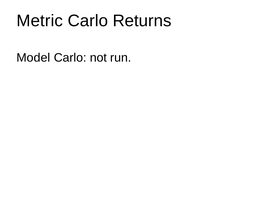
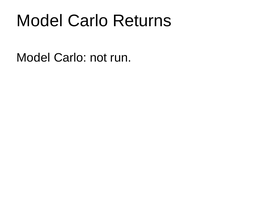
Metric at (40, 21): Metric -> Model
